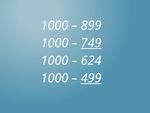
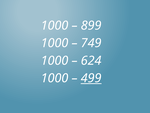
749 underline: present -> none
